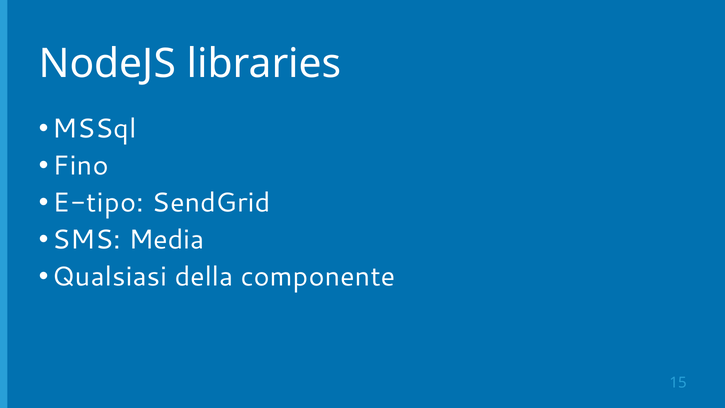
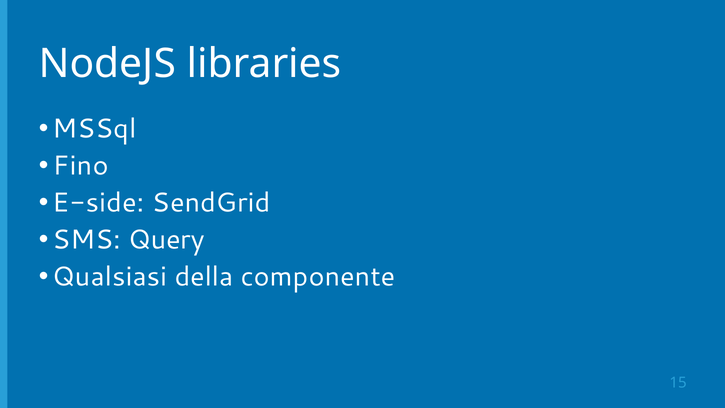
E-tipo: E-tipo -> E-side
Media: Media -> Query
